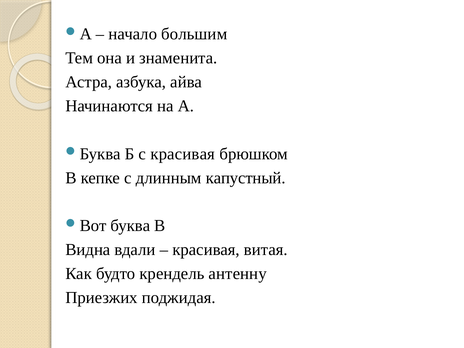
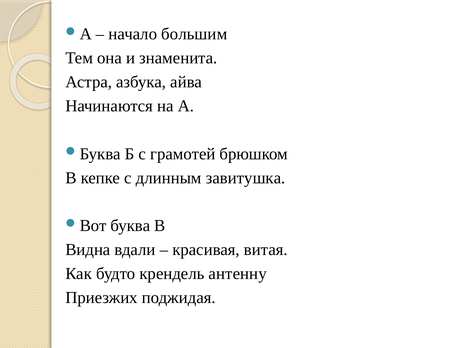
с красивая: красивая -> грамотей
капустный: капустный -> завитушка
